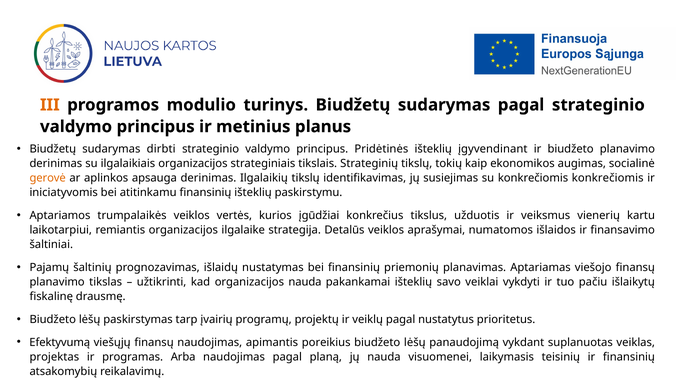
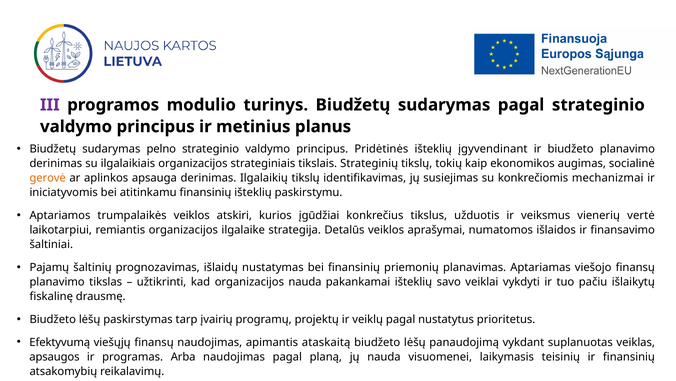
III colour: orange -> purple
dirbti: dirbti -> pelno
konkrečiomis konkrečiomis: konkrečiomis -> mechanizmai
vertės: vertės -> atskiri
kartu: kartu -> vertė
poreikius: poreikius -> ataskaitą
projektas: projektas -> apsaugos
